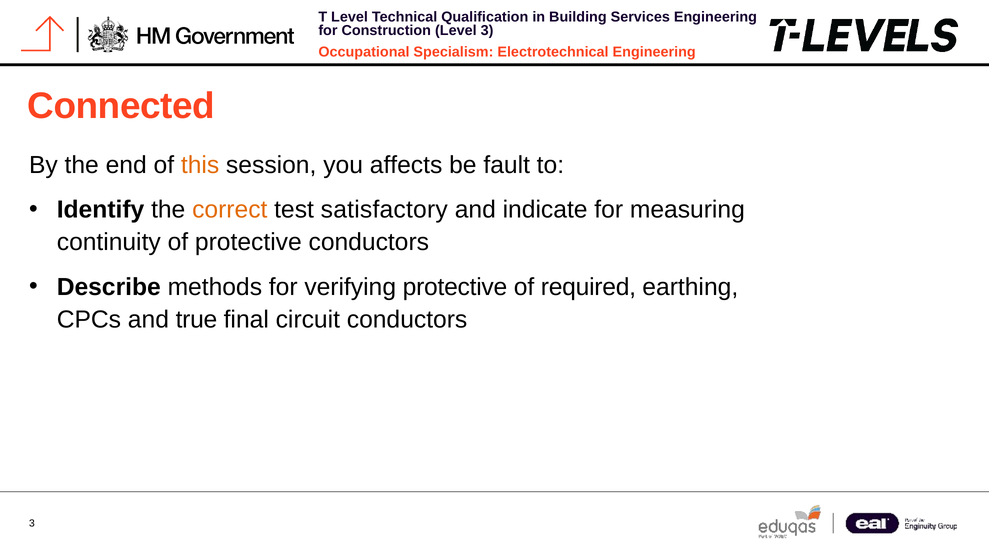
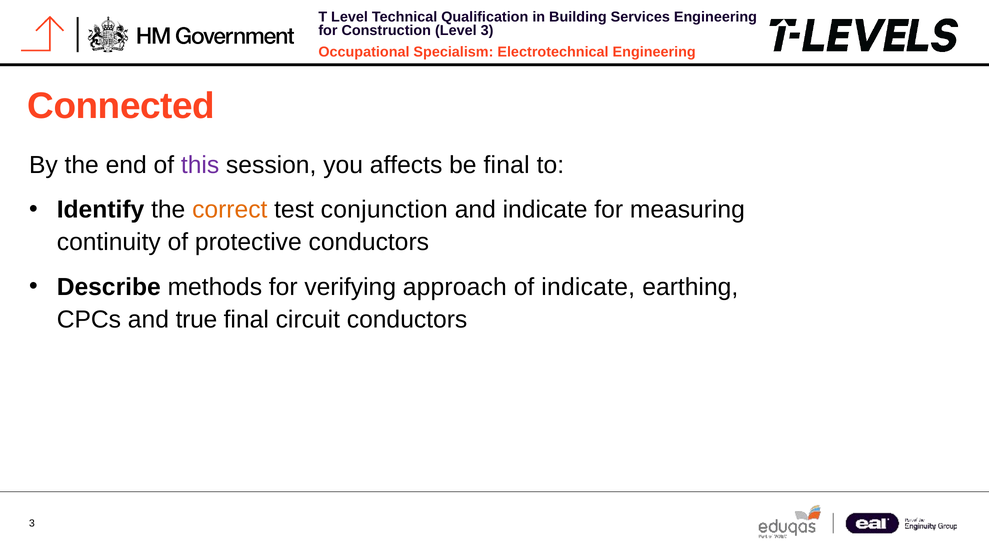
this colour: orange -> purple
be fault: fault -> final
satisfactory: satisfactory -> conjunction
verifying protective: protective -> approach
of required: required -> indicate
